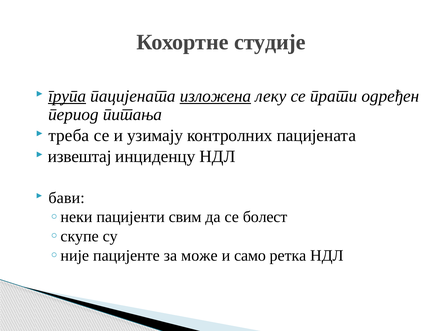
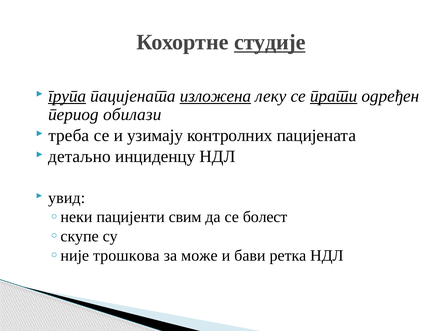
студије underline: none -> present
прати underline: none -> present
питања: питања -> обилази
извештај: извештај -> детаљно
бави: бави -> увид
пацијенте: пацијенте -> трошкова
само: само -> бави
